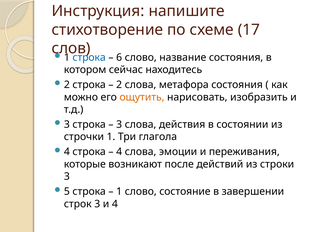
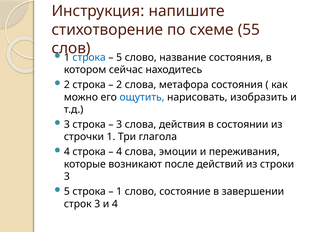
17: 17 -> 55
6 at (119, 57): 6 -> 5
ощутить colour: orange -> blue
